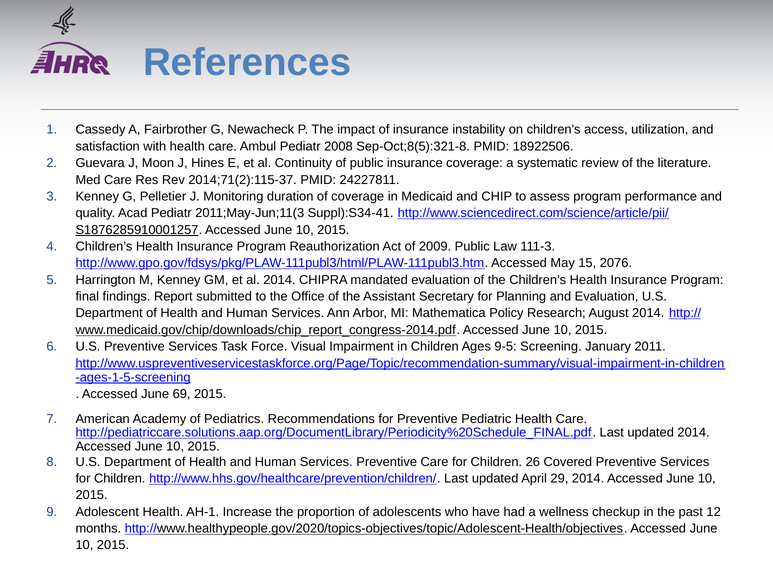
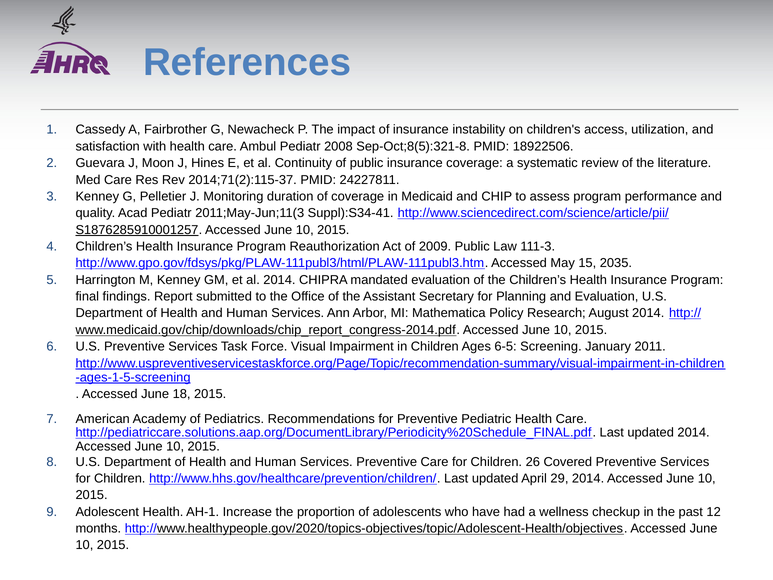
2076: 2076 -> 2035
9-5: 9-5 -> 6-5
69: 69 -> 18
